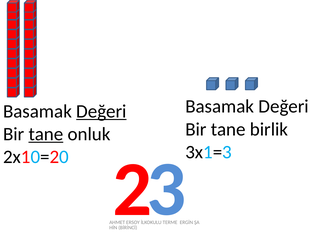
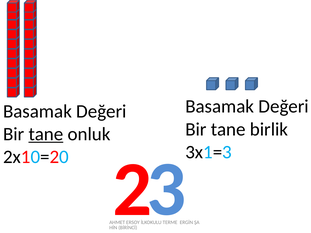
Değeri at (101, 111) underline: present -> none
